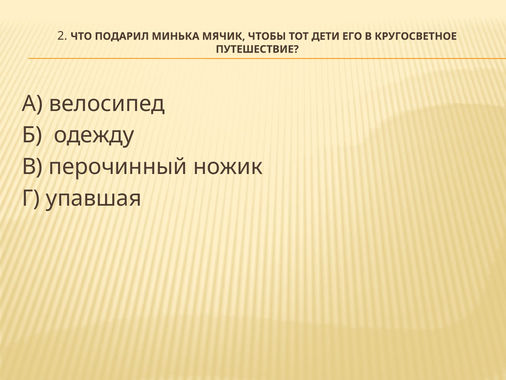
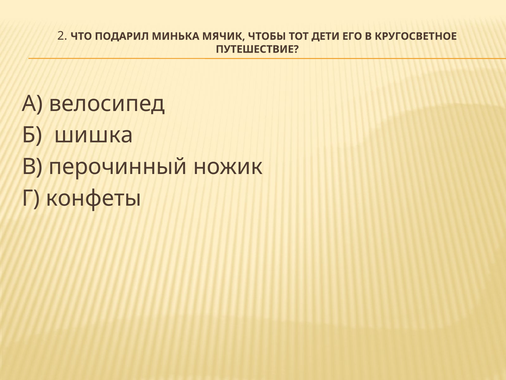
одежду: одежду -> шишка
упавшая: упавшая -> конфеты
